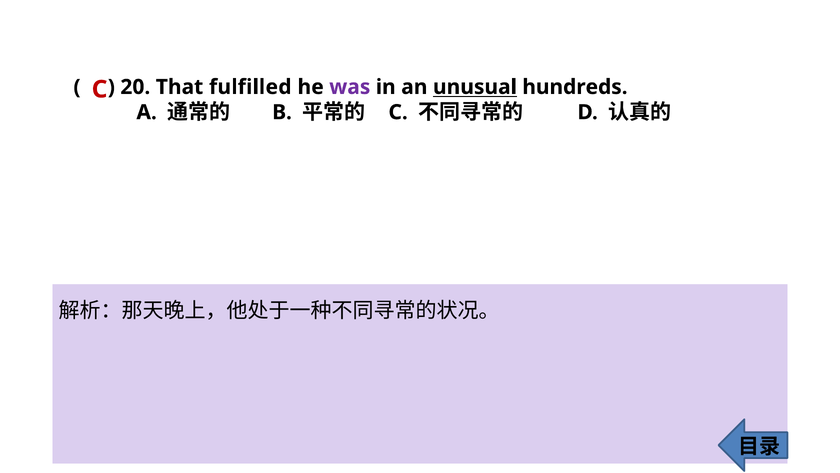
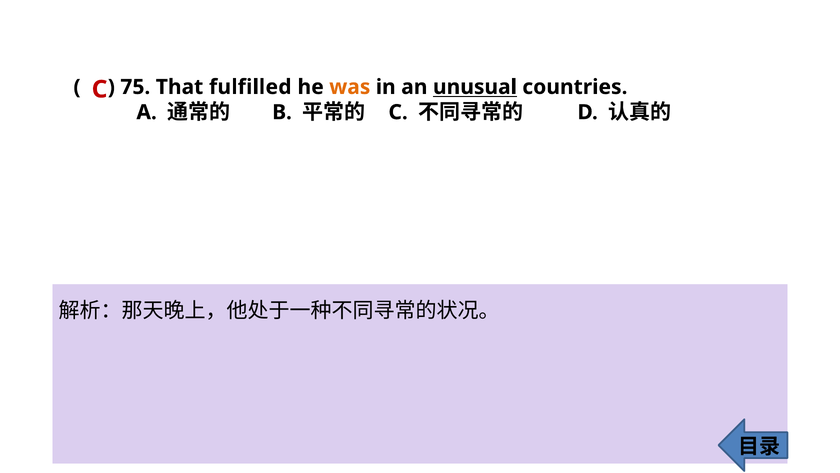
20: 20 -> 75
was colour: purple -> orange
hundreds: hundreds -> countries
